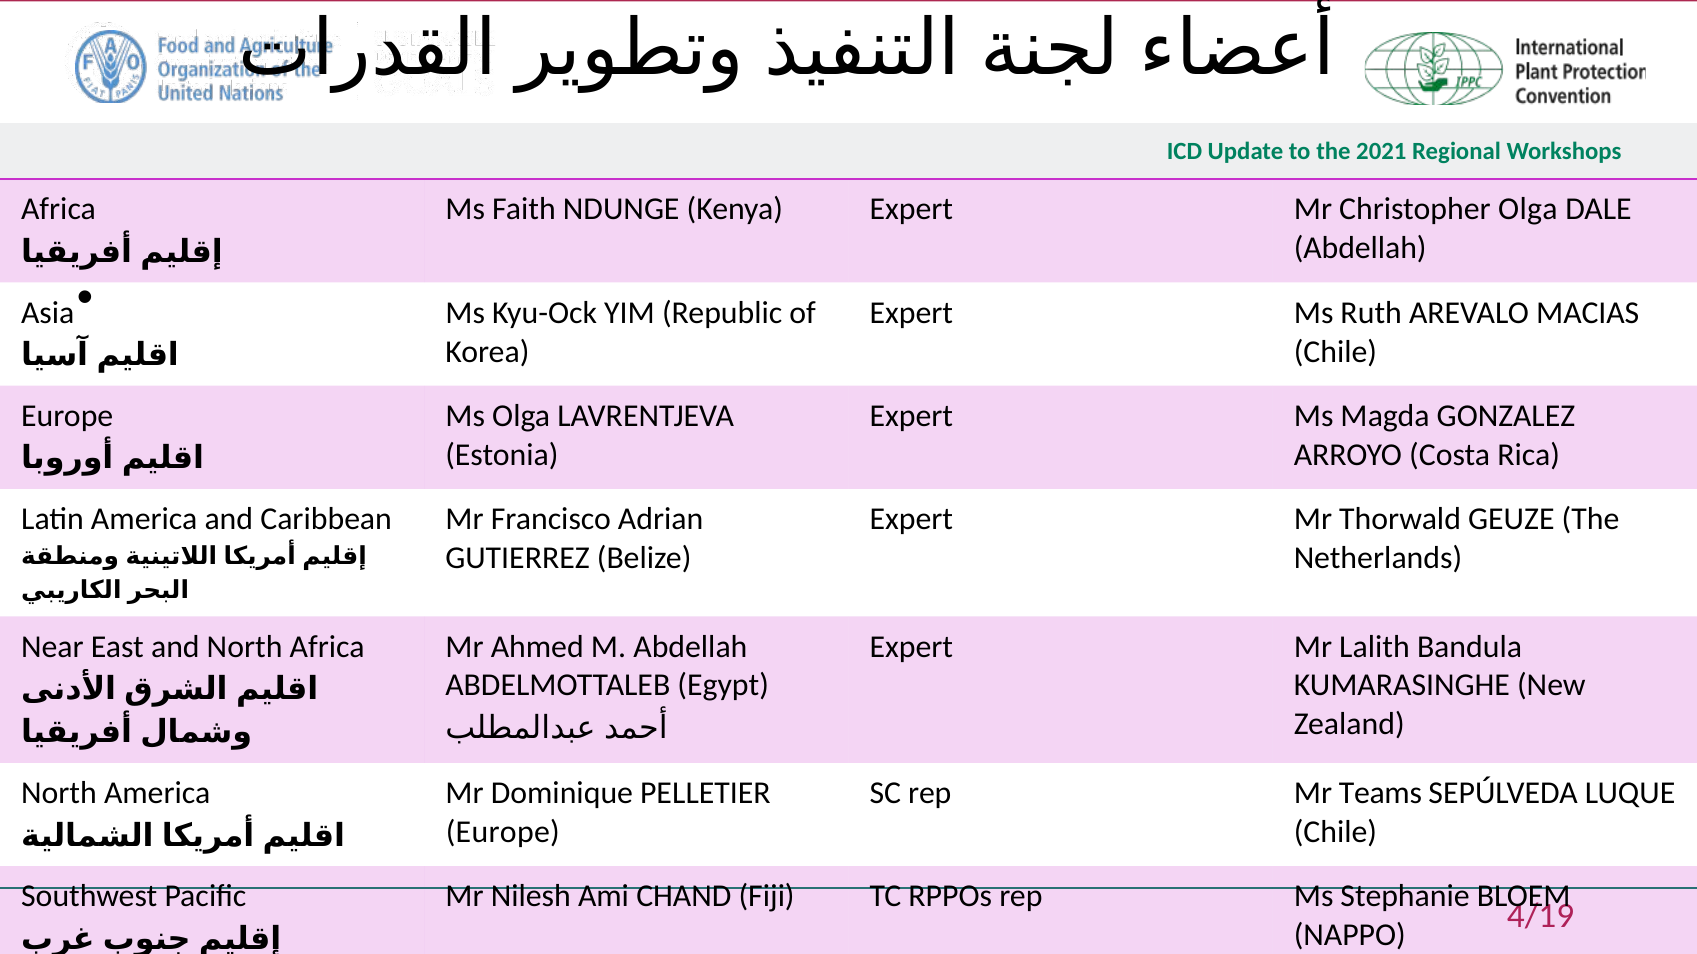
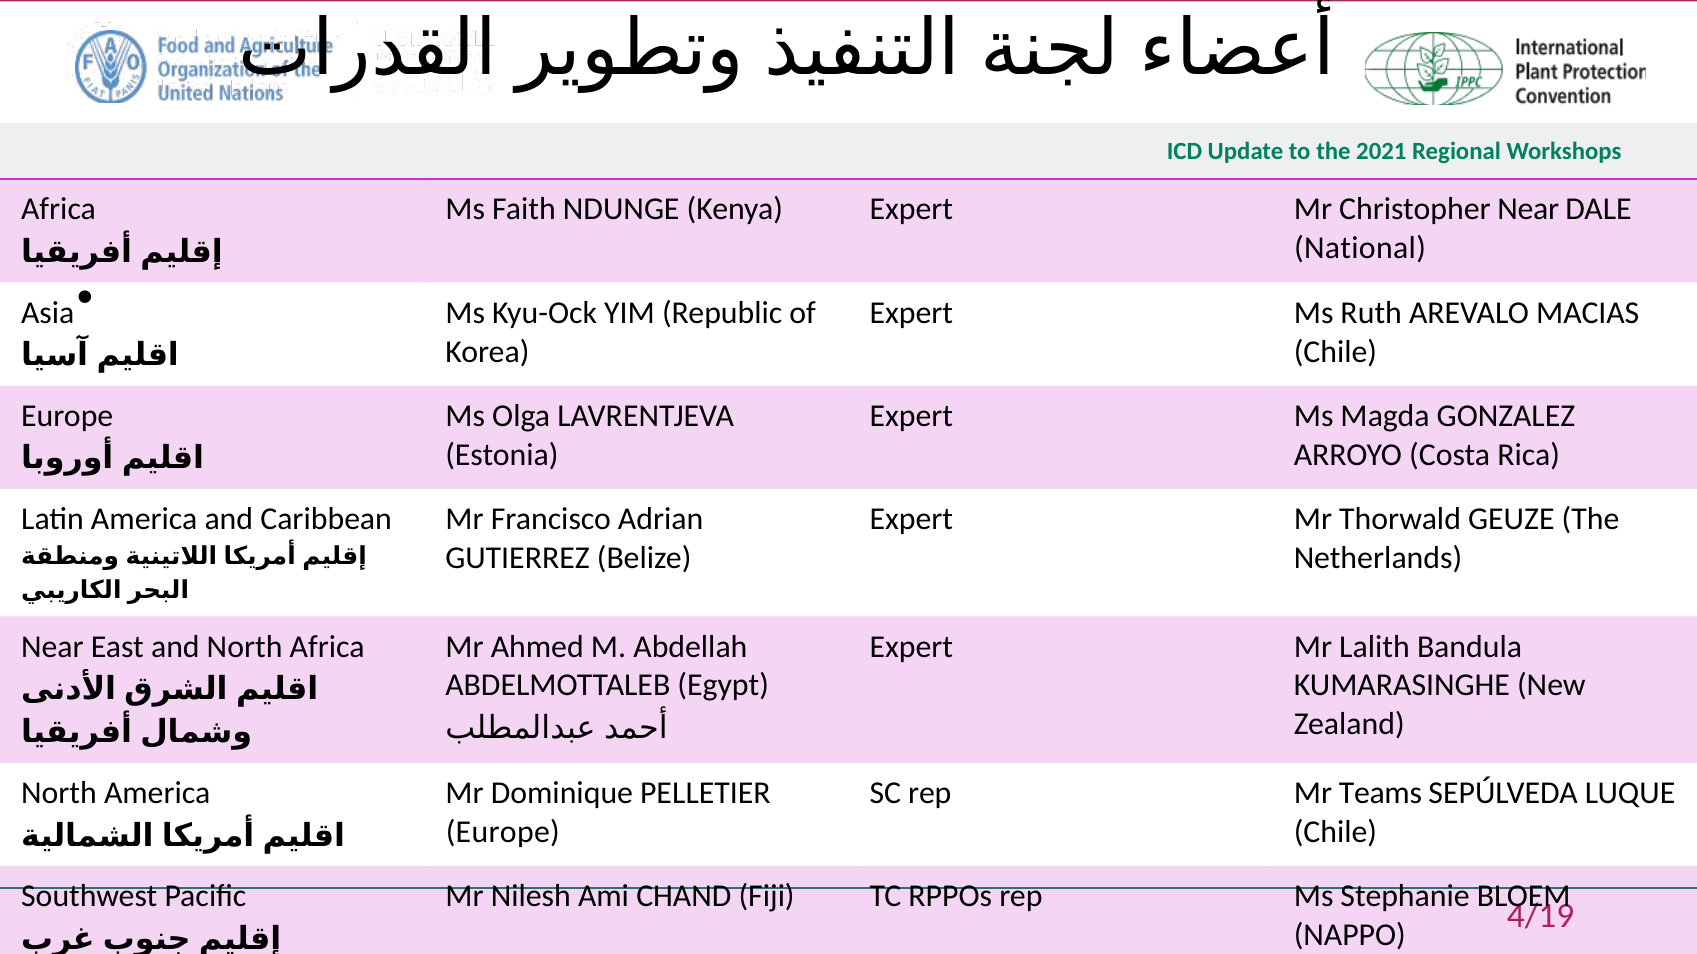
Christopher Olga: Olga -> Near
Abdellah at (1360, 248): Abdellah -> National
